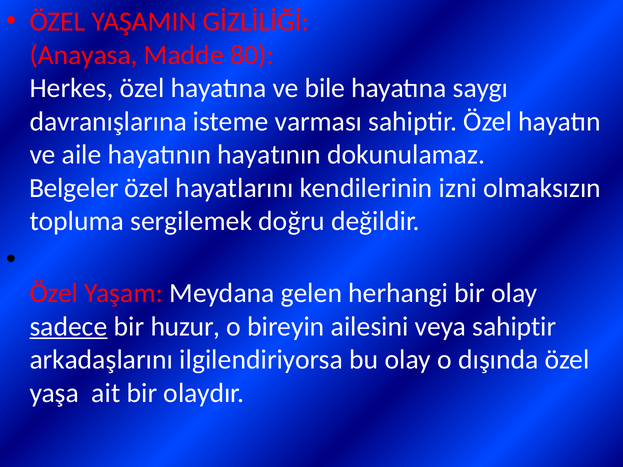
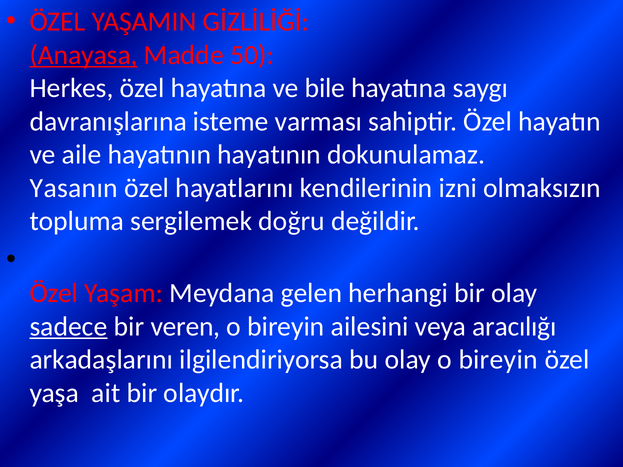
Anayasa underline: none -> present
80: 80 -> 50
Belgeler: Belgeler -> Yasanın
huzur: huzur -> veren
veya sahiptir: sahiptir -> aracılığı
olay o dışında: dışında -> bireyin
